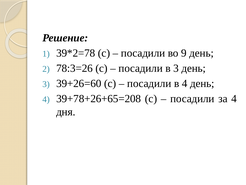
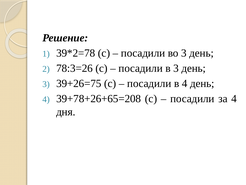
во 9: 9 -> 3
39+26=60: 39+26=60 -> 39+26=75
